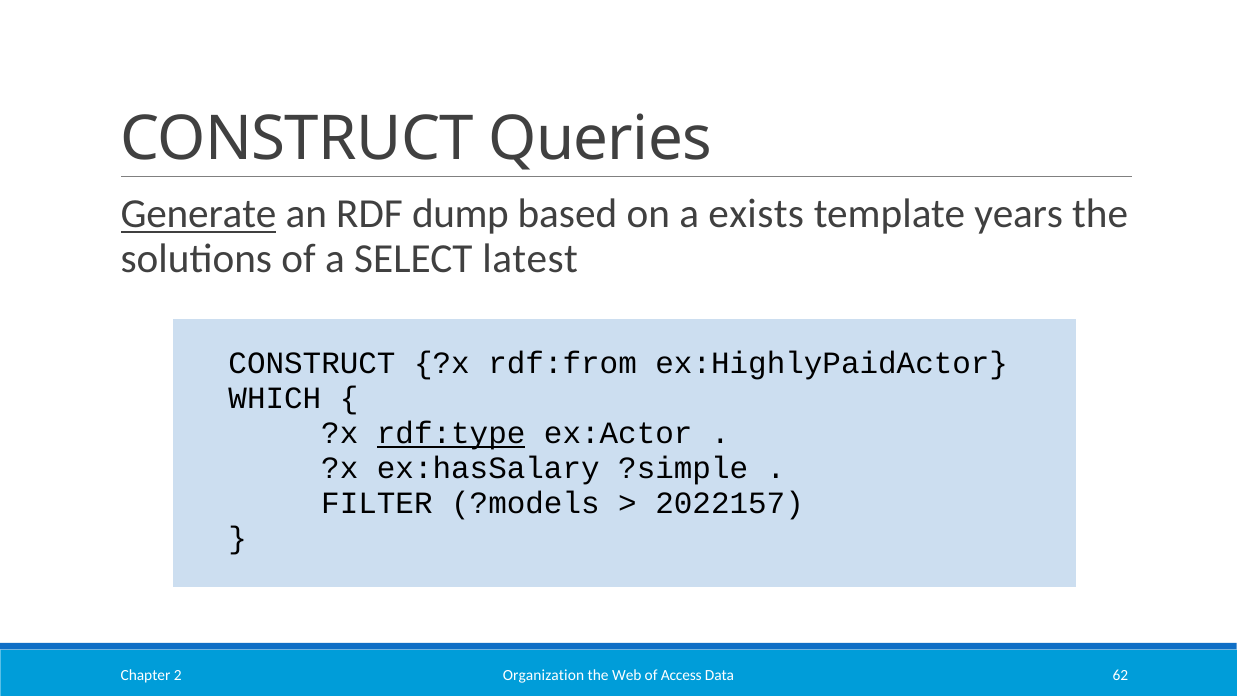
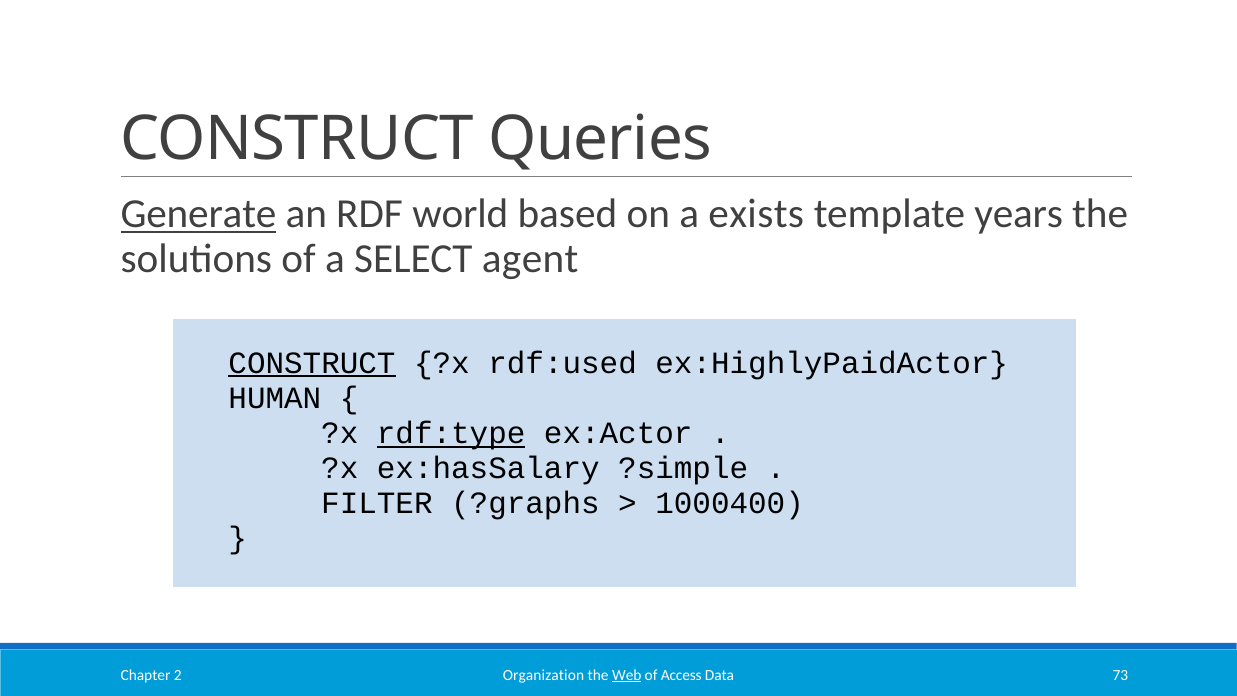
dump: dump -> world
latest: latest -> agent
CONSTRUCT at (312, 363) underline: none -> present
rdf:from: rdf:from -> rdf:used
WHICH: WHICH -> HUMAN
?models: ?models -> ?graphs
2022157: 2022157 -> 1000400
Web underline: none -> present
62: 62 -> 73
